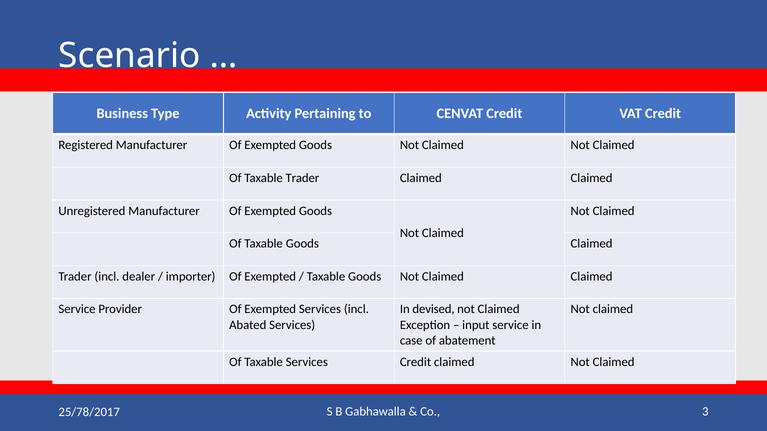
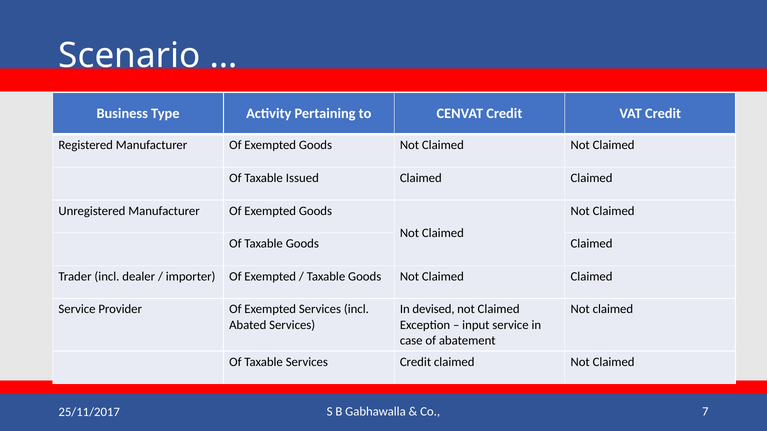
Taxable Trader: Trader -> Issued
3: 3 -> 7
25/78/2017: 25/78/2017 -> 25/11/2017
